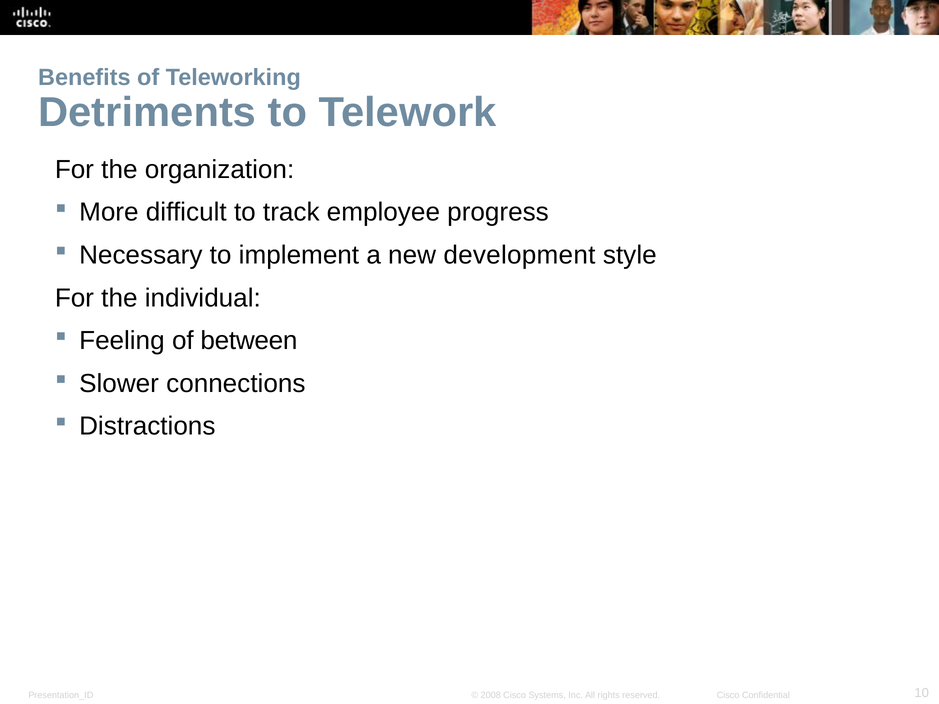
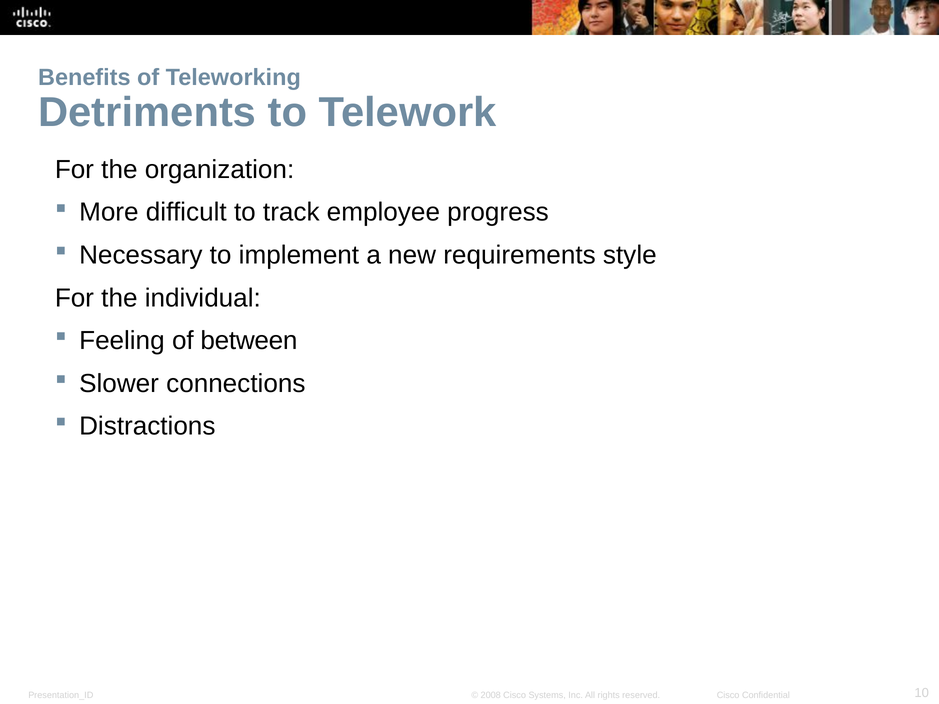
development: development -> requirements
